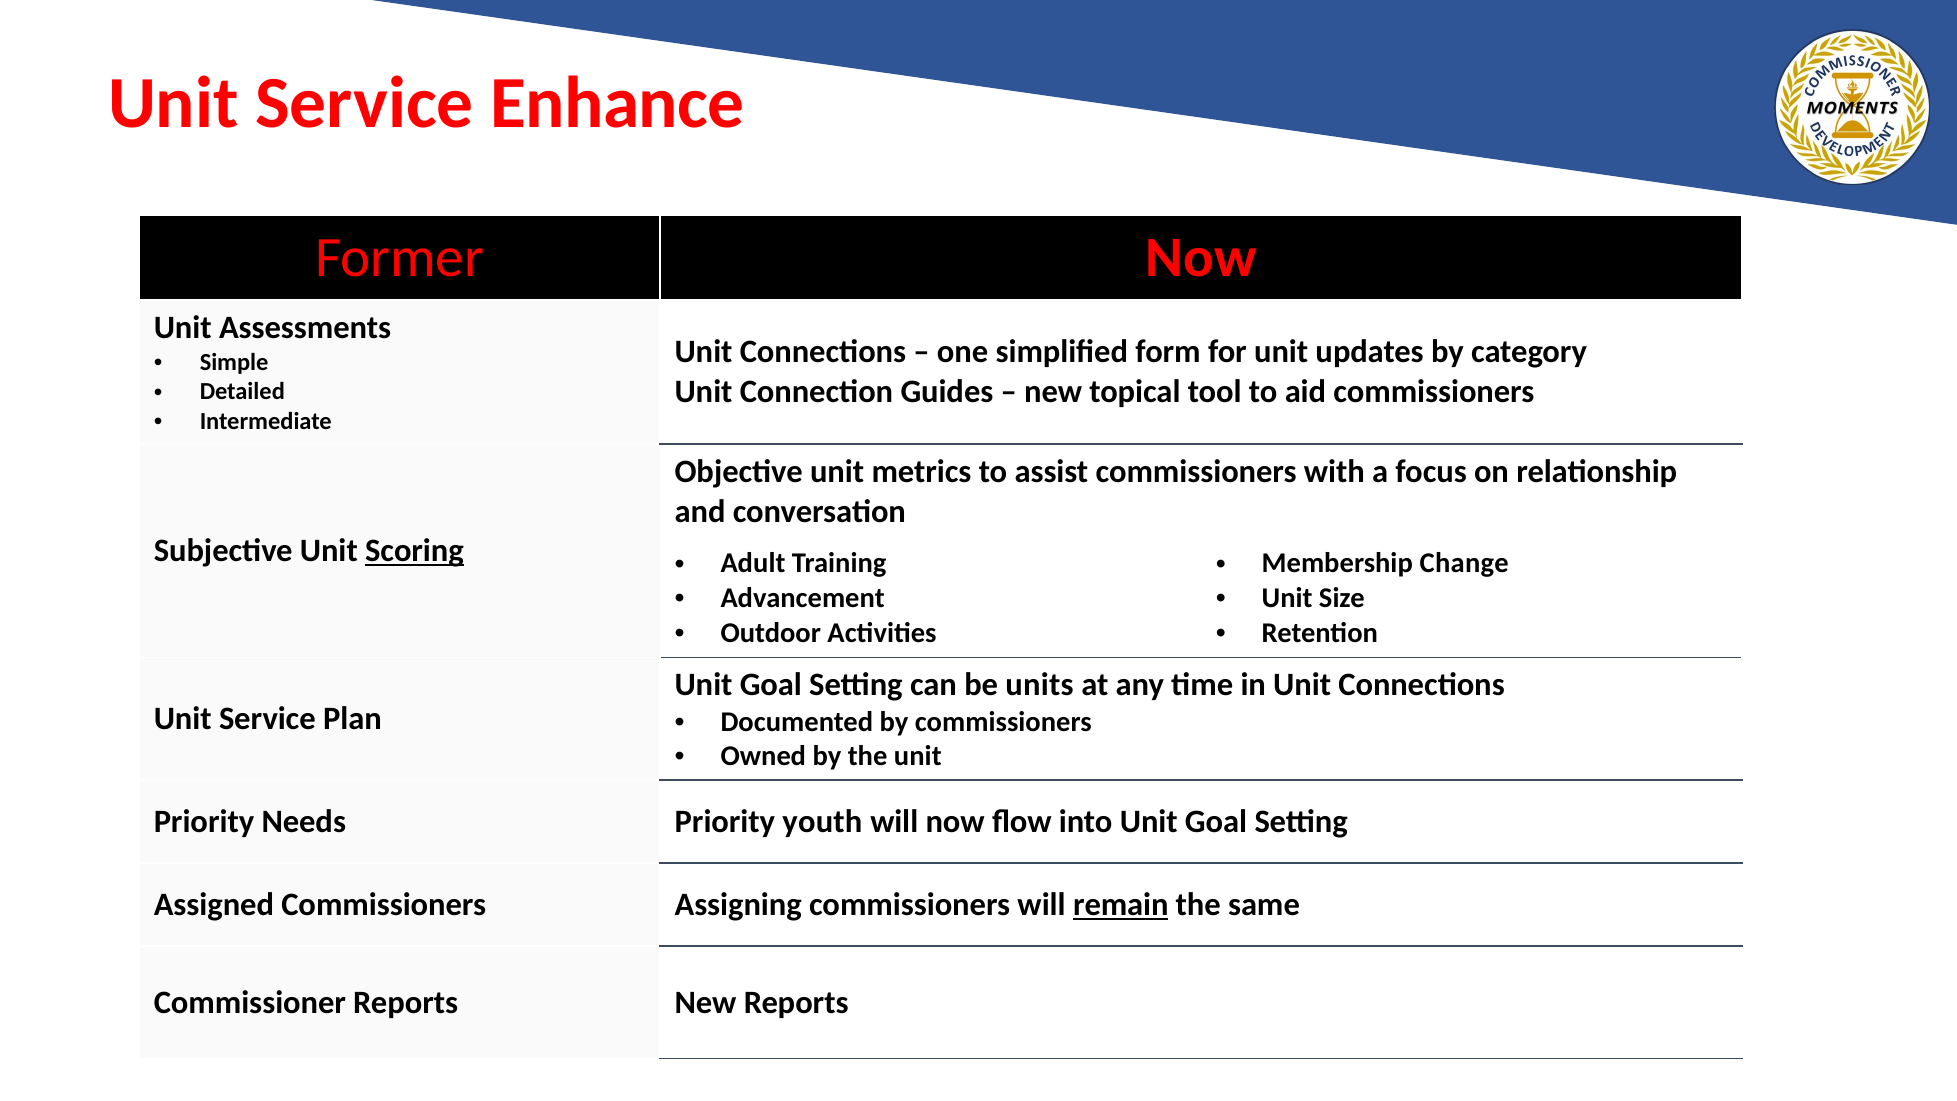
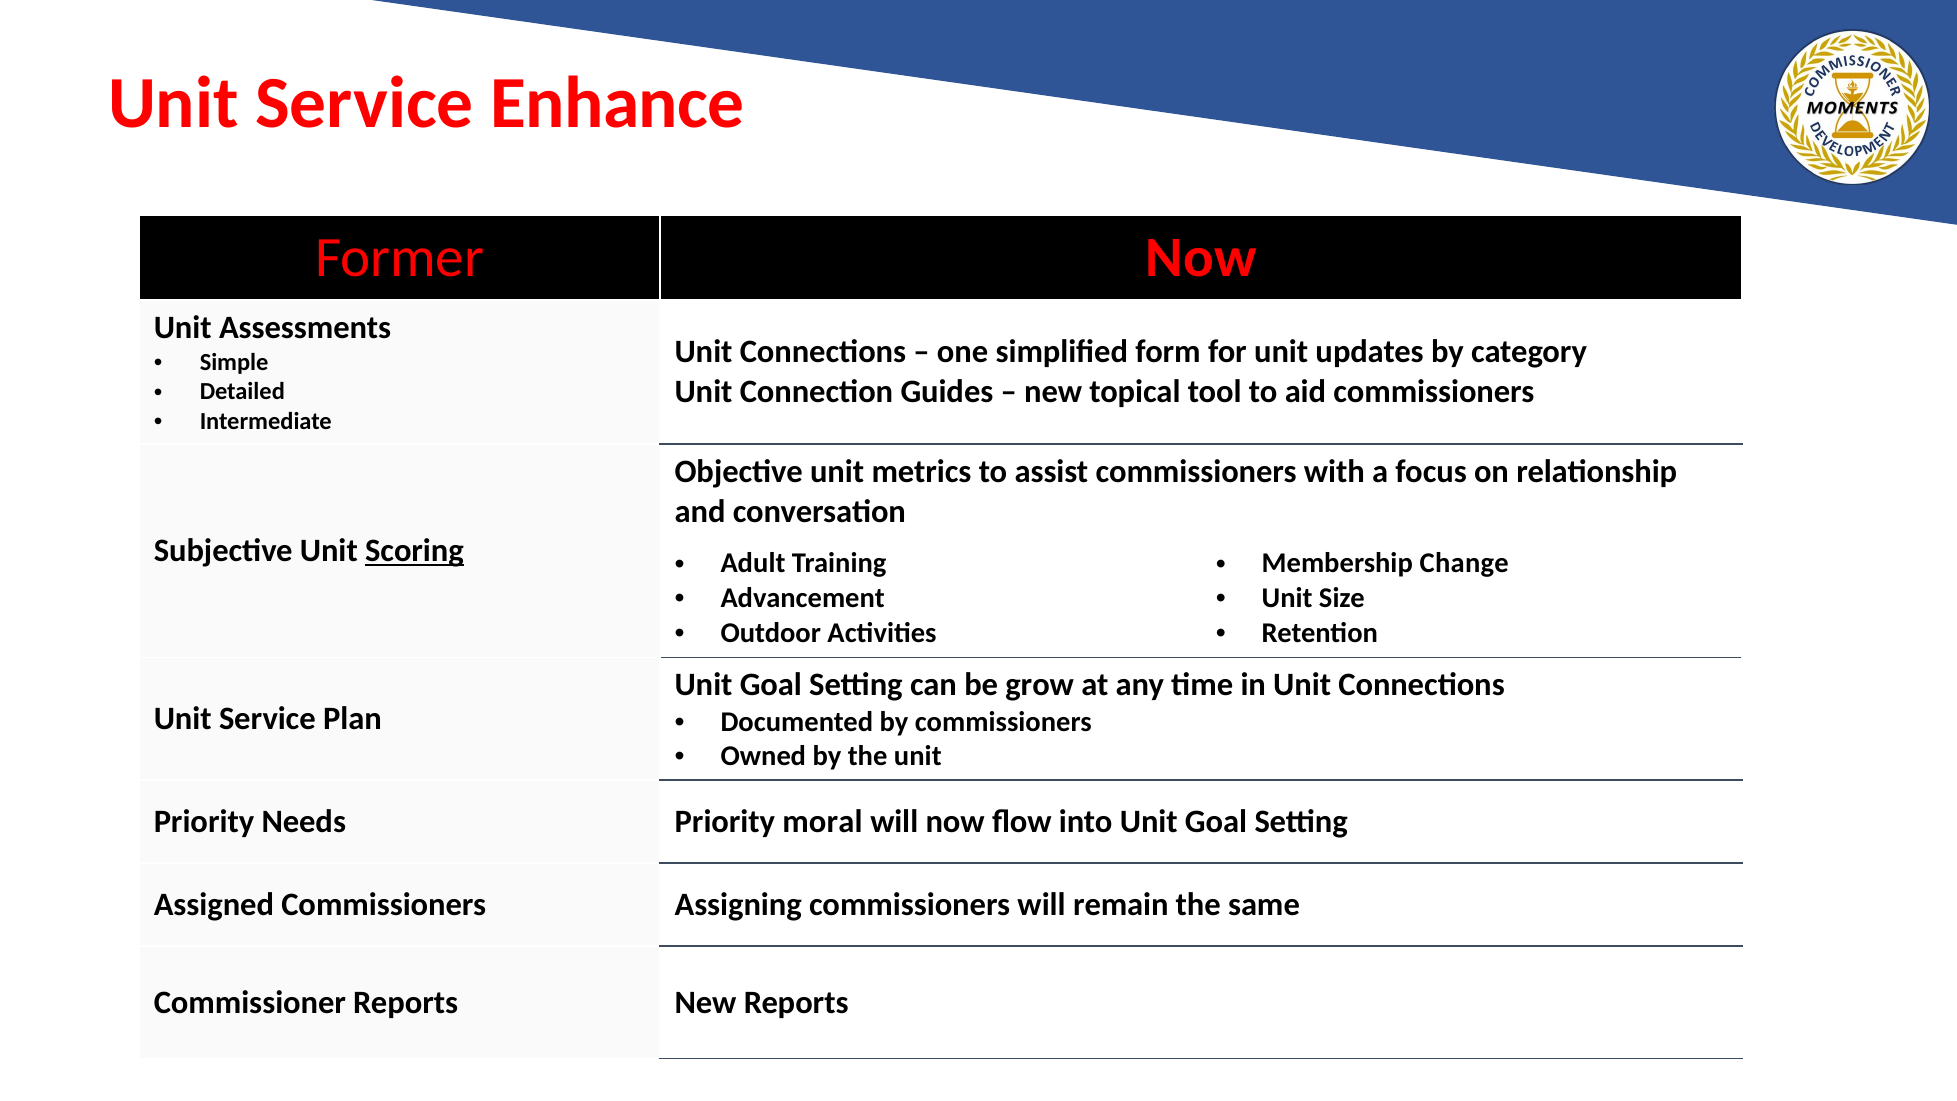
units: units -> grow
youth: youth -> moral
remain underline: present -> none
